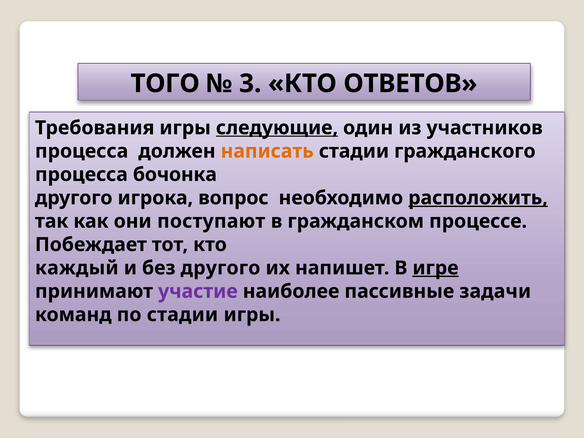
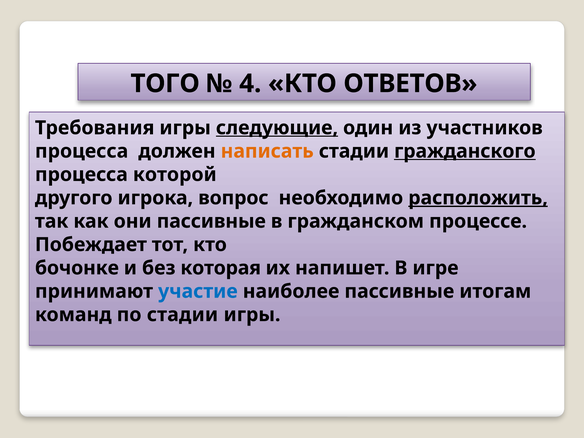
3: 3 -> 4
гражданского underline: none -> present
бочонка: бочонка -> которой
они поступают: поступают -> пассивные
каждый: каждый -> бочонке
без другого: другого -> которая
игре underline: present -> none
участие colour: purple -> blue
задачи: задачи -> итогам
